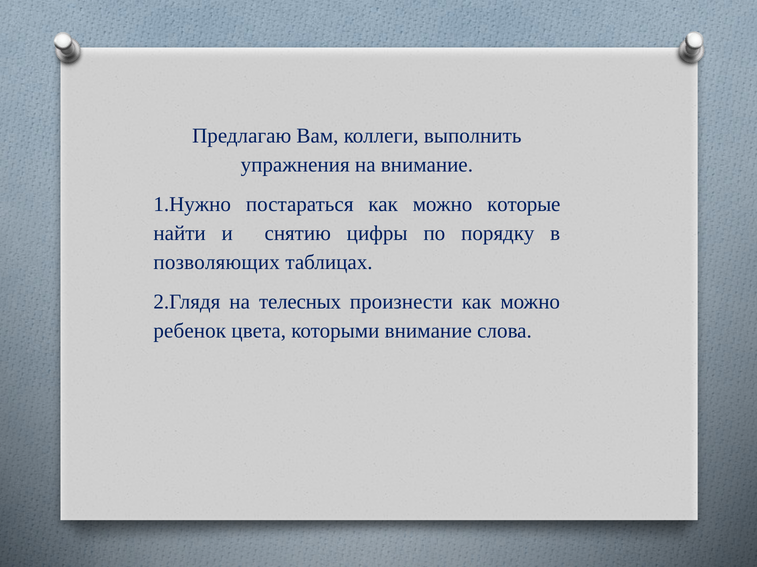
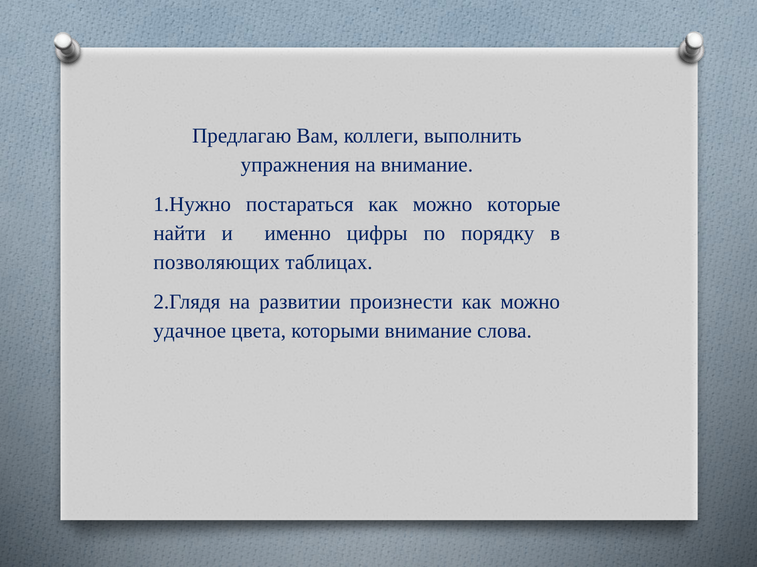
снятию: снятию -> именно
телесных: телесных -> развитии
ребенок: ребенок -> удачное
